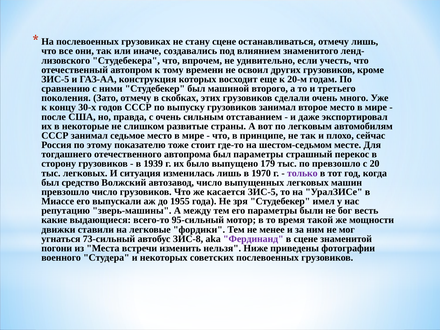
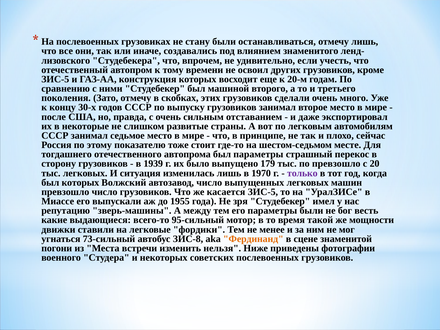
стану сцене: сцене -> были
был средство: средство -> которых
Фердинанд colour: purple -> orange
